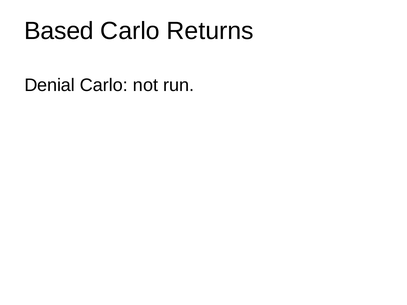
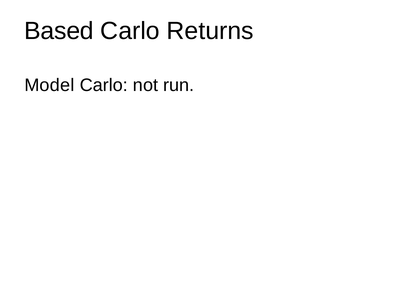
Denial: Denial -> Model
